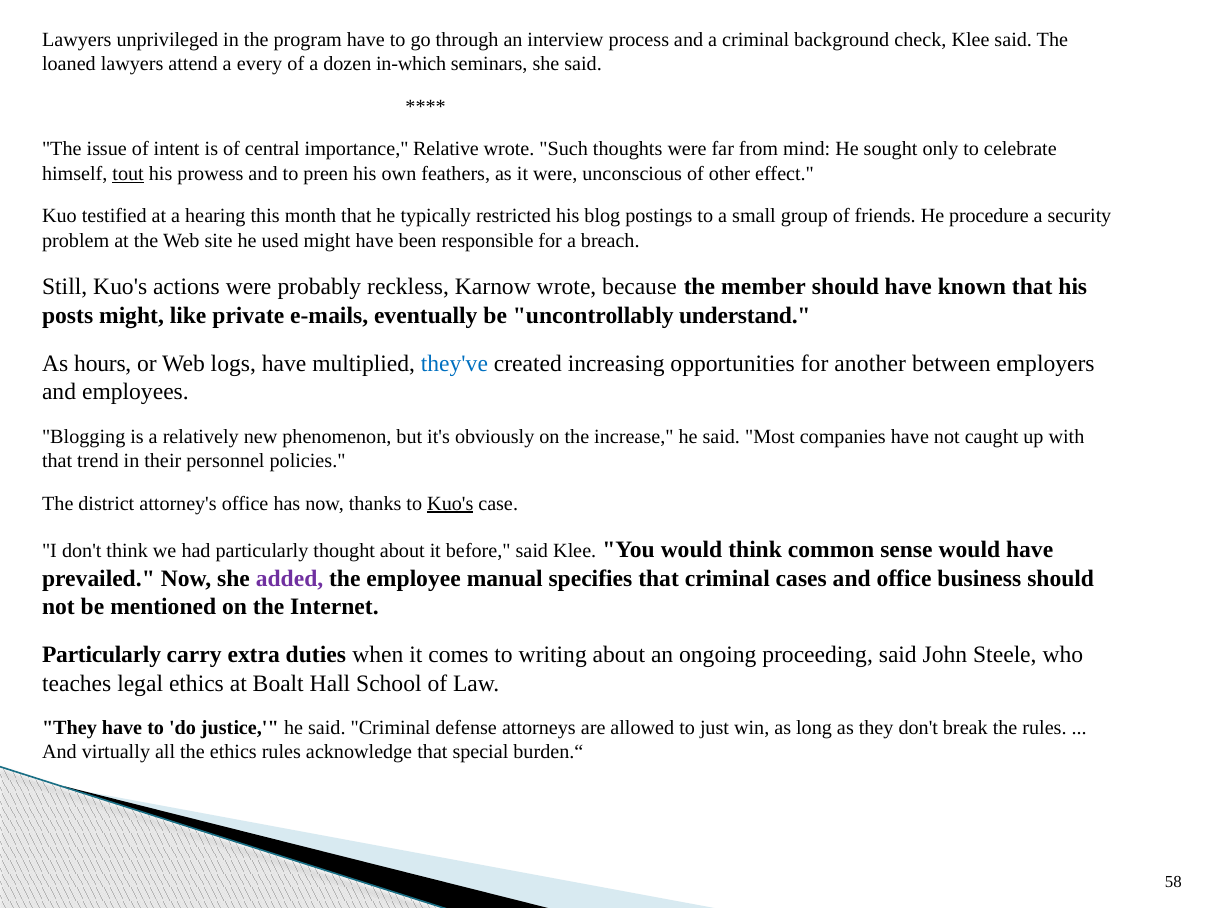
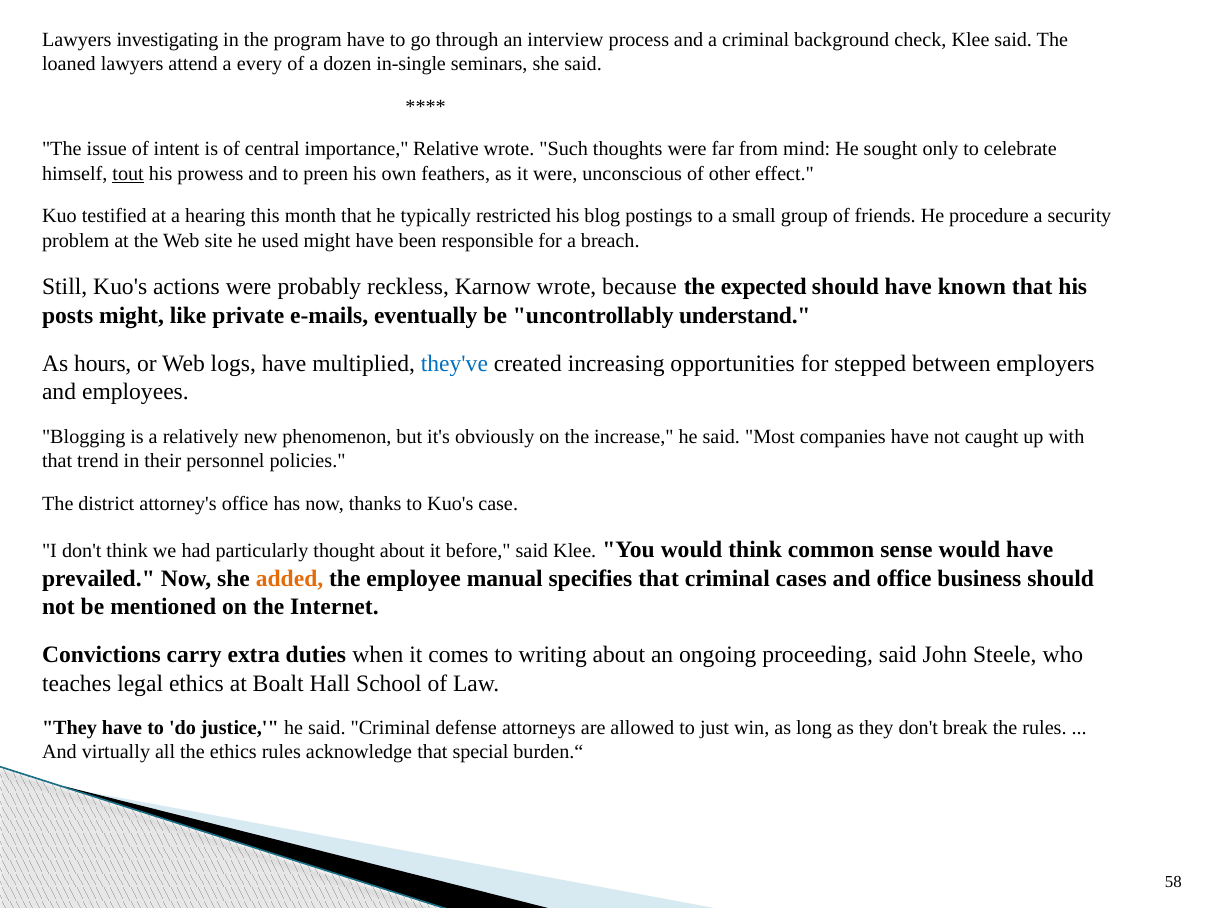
unprivileged: unprivileged -> investigating
in-which: in-which -> in-single
member: member -> expected
another: another -> stepped
Kuo's at (450, 504) underline: present -> none
added colour: purple -> orange
Particularly at (102, 655): Particularly -> Convictions
